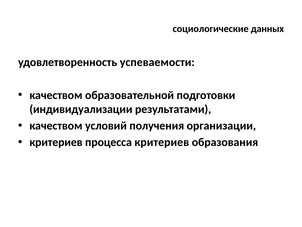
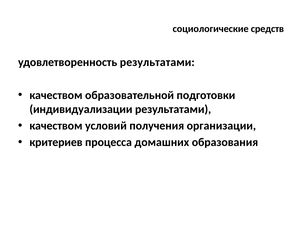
данных: данных -> средств
удовлетворенность успеваемости: успеваемости -> результатами
процесса критериев: критериев -> домашних
